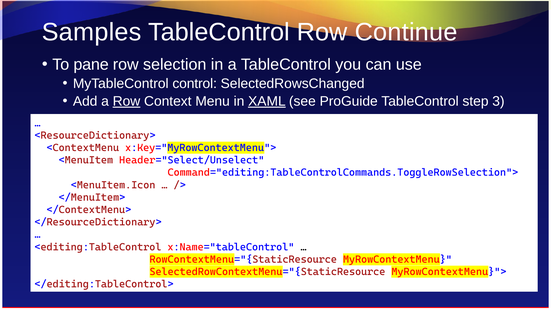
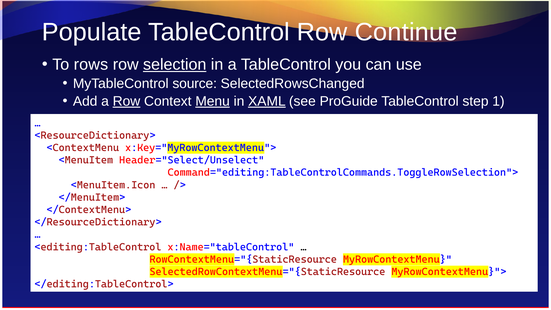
Samples: Samples -> Populate
pane: pane -> rows
selection underline: none -> present
control: control -> source
Menu underline: none -> present
3: 3 -> 1
